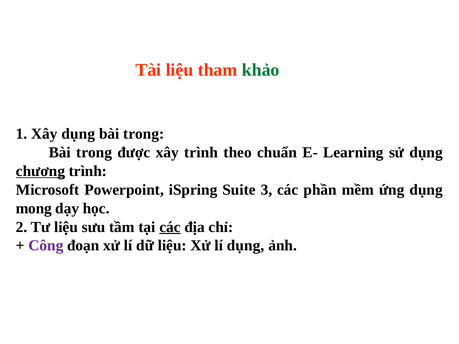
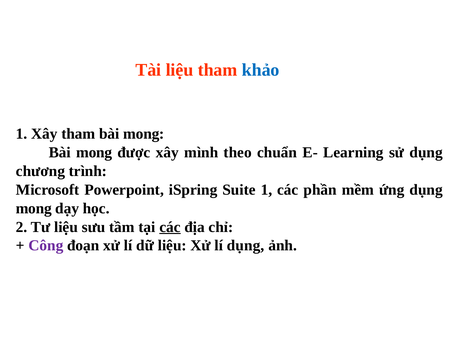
khảo colour: green -> blue
Xây dụng: dụng -> tham
trong at (144, 134): trong -> mong
trong at (94, 153): trong -> mong
xây trình: trình -> mình
chương underline: present -> none
Suite 3: 3 -> 1
